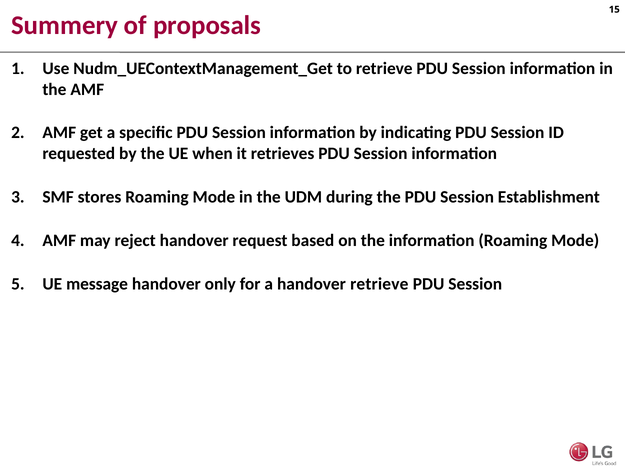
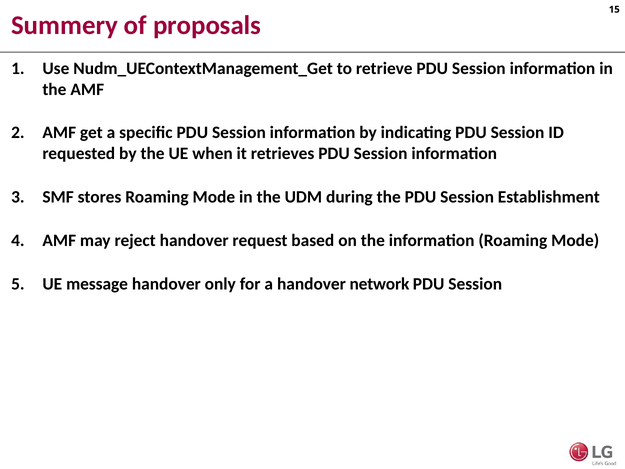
handover retrieve: retrieve -> network
